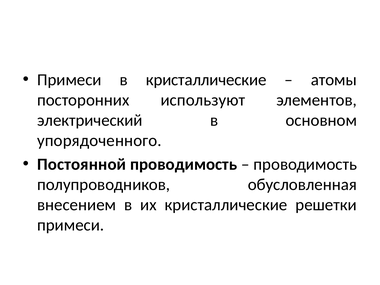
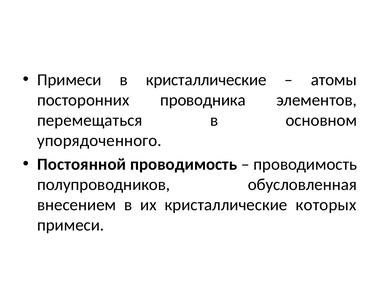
используют: используют -> проводника
электрический: электрический -> перемещаться
решетки: решетки -> которых
